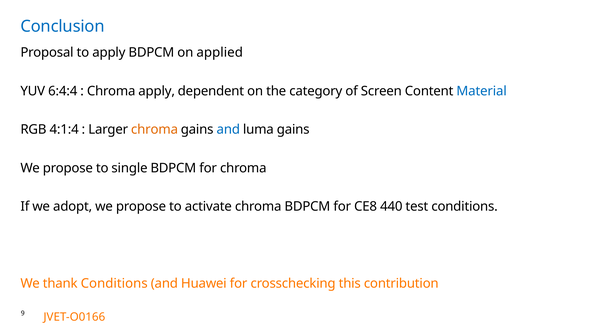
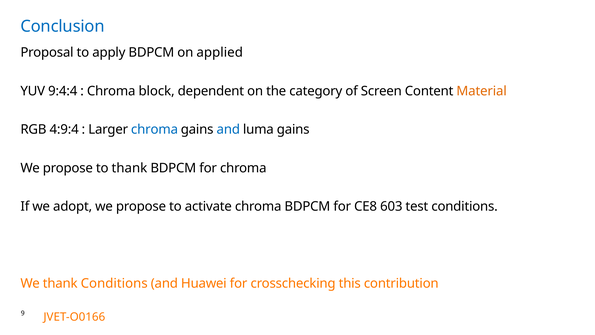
6:4:4: 6:4:4 -> 9:4:4
Chroma apply: apply -> block
Material colour: blue -> orange
4:1:4: 4:1:4 -> 4:9:4
chroma at (155, 129) colour: orange -> blue
to single: single -> thank
440: 440 -> 603
